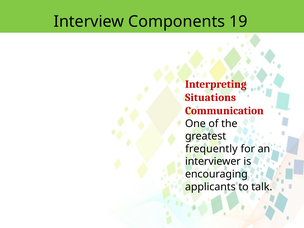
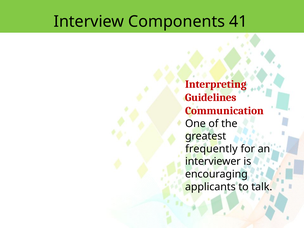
19: 19 -> 41
Situations: Situations -> Guidelines
